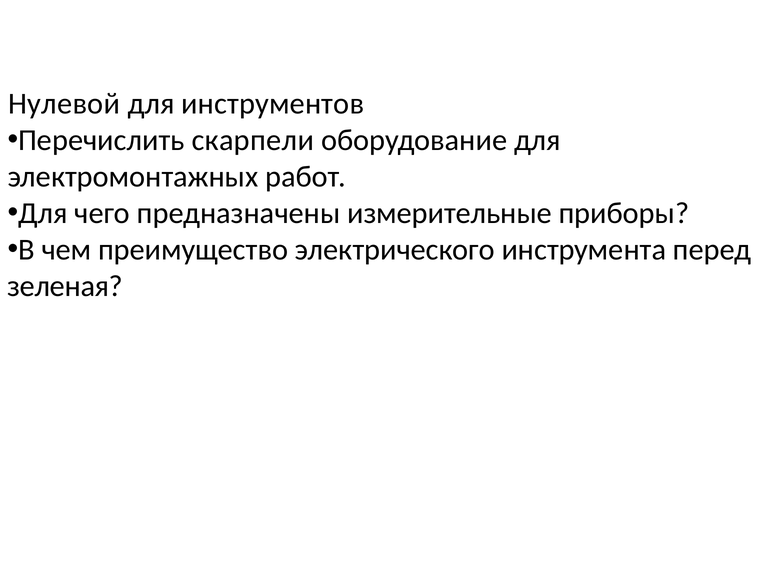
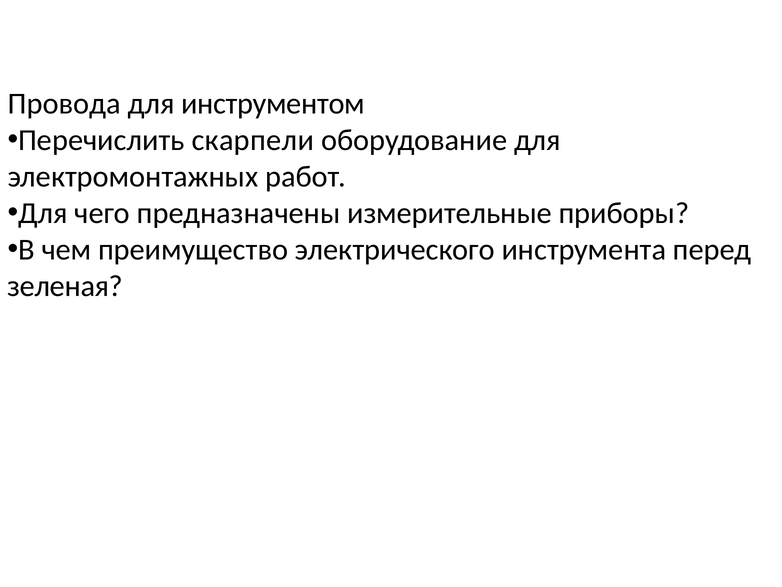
Нулевой: Нулевой -> Провода
инструментов: инструментов -> инструментом
